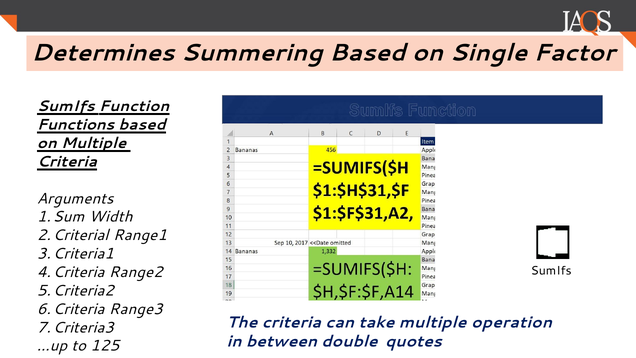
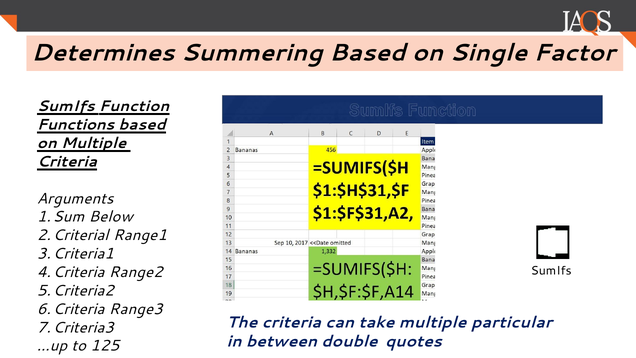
Width: Width -> Below
operation: operation -> particular
